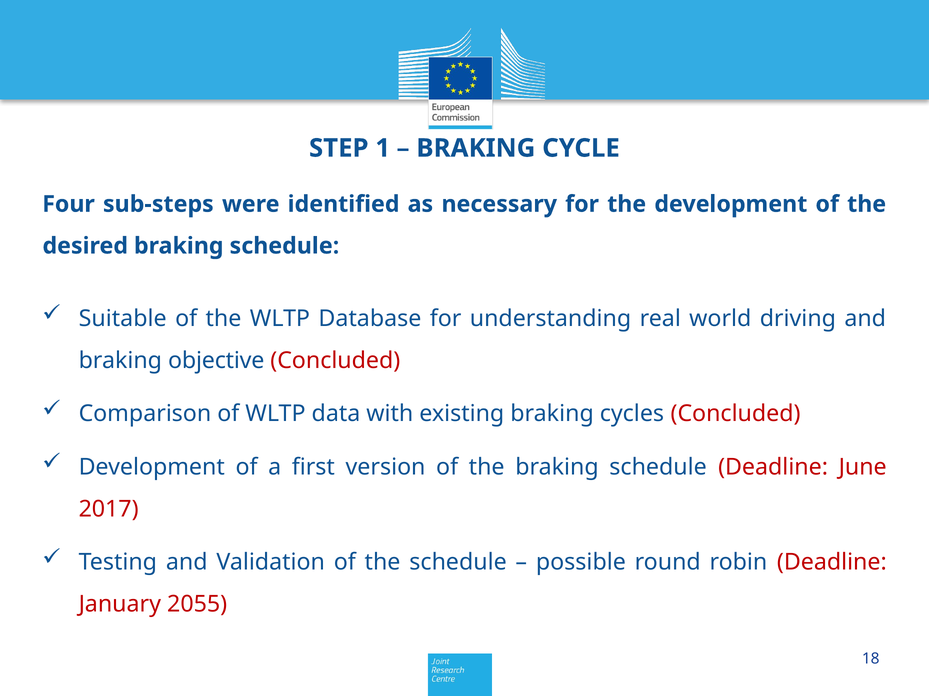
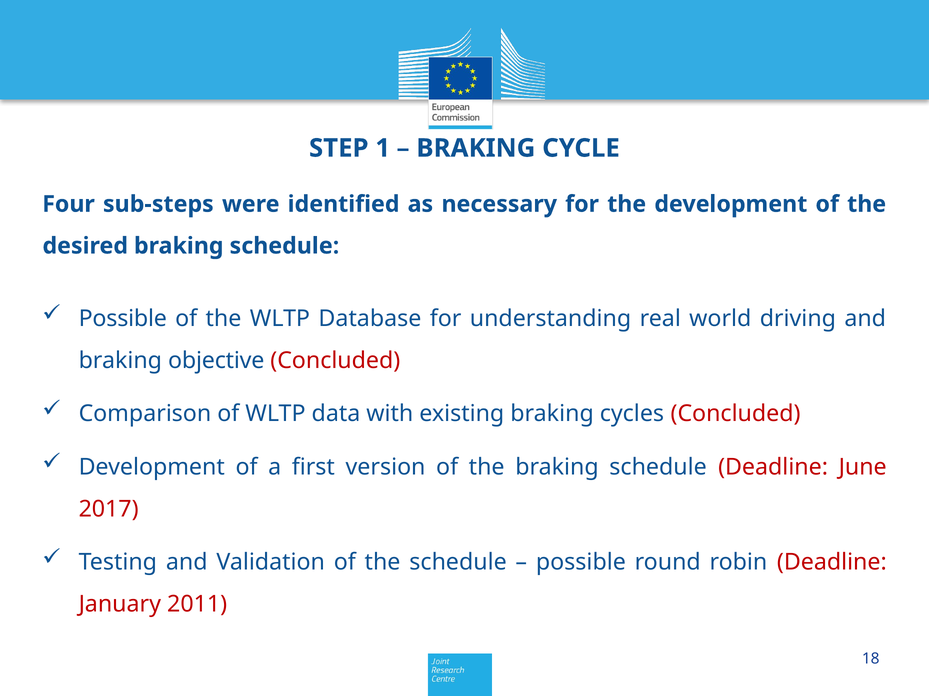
Suitable at (123, 319): Suitable -> Possible
2055: 2055 -> 2011
